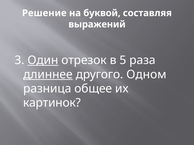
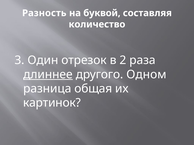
Решение: Решение -> Разность
выражений: выражений -> количество
Один underline: present -> none
5: 5 -> 2
общее: общее -> общая
